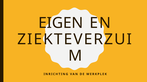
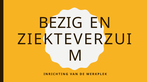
EIGEN: EIGEN -> BEZIG
